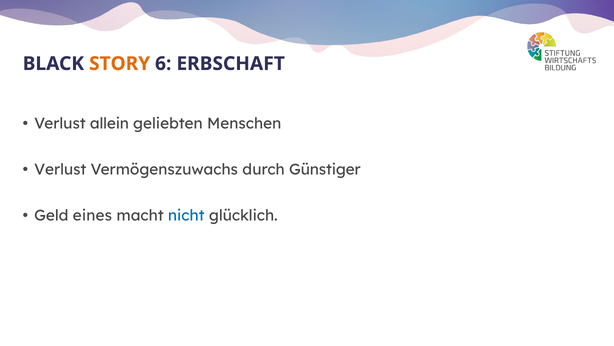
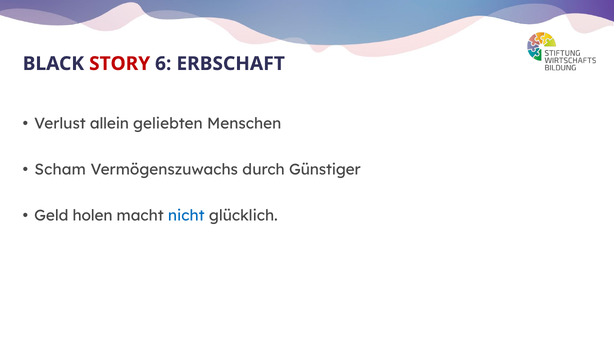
STORY colour: orange -> red
Verlust at (60, 169): Verlust -> Scham
eines: eines -> holen
